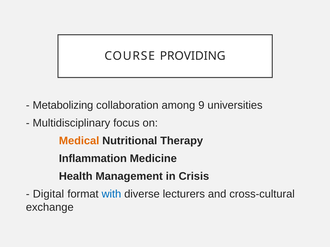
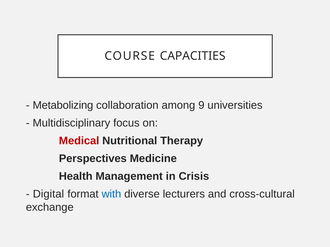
PROVIDING: PROVIDING -> CAPACITIES
Medical colour: orange -> red
Inflammation: Inflammation -> Perspectives
